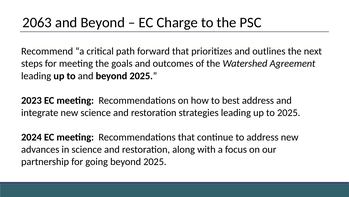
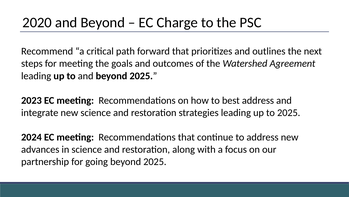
2063: 2063 -> 2020
